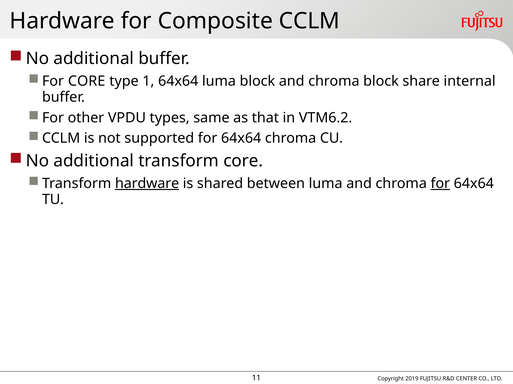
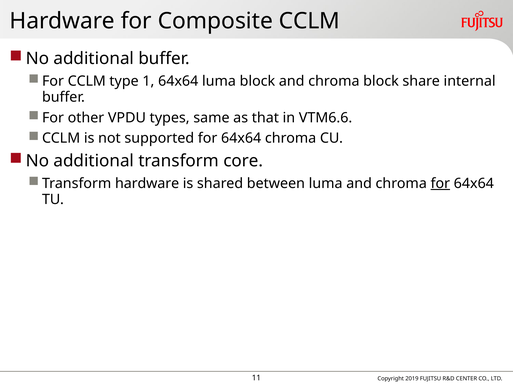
For CORE: CORE -> CCLM
VTM6.2: VTM6.2 -> VTM6.6
hardware at (147, 184) underline: present -> none
